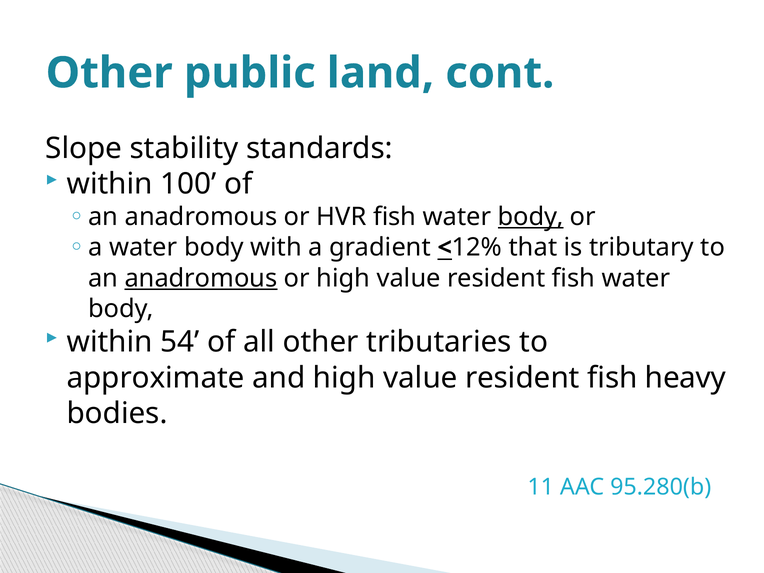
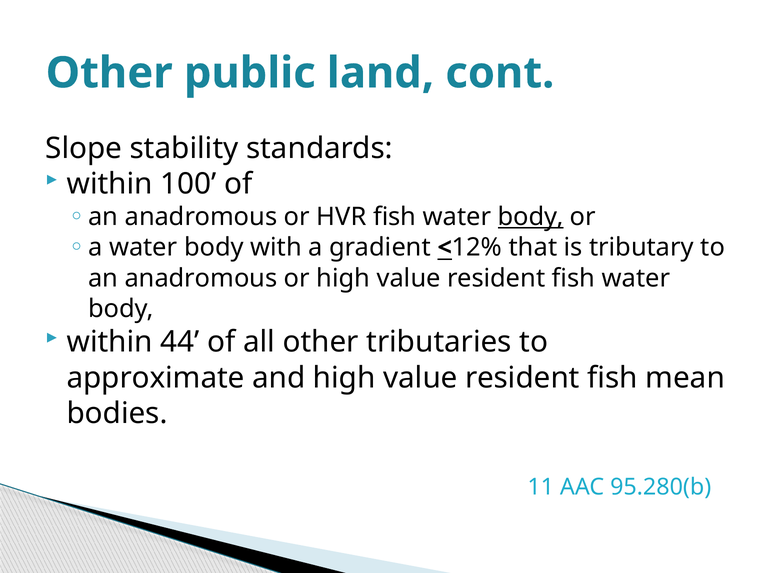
anadromous at (201, 278) underline: present -> none
54: 54 -> 44
heavy: heavy -> mean
